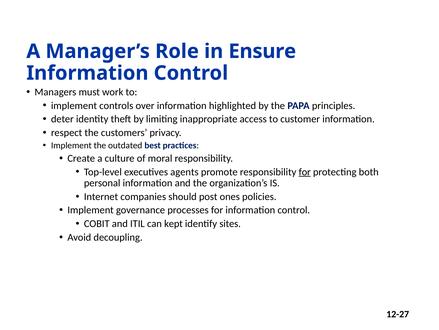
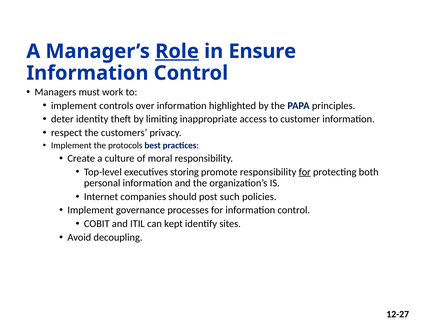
Role underline: none -> present
outdated: outdated -> protocols
agents: agents -> storing
ones: ones -> such
